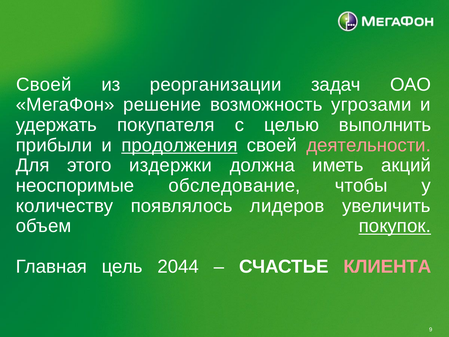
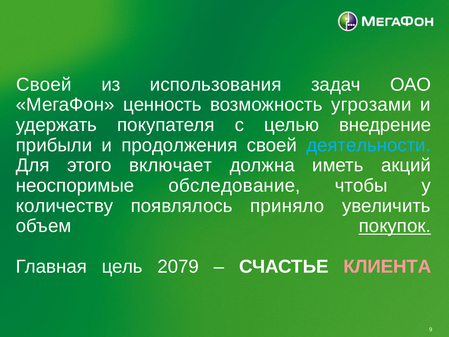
реорганизации: реорганизации -> использования
решение: решение -> ценность
выполнить: выполнить -> внедрение
продолжения underline: present -> none
деятельности colour: pink -> light blue
издержки: издержки -> включает
лидеров: лидеров -> приняло
2044: 2044 -> 2079
